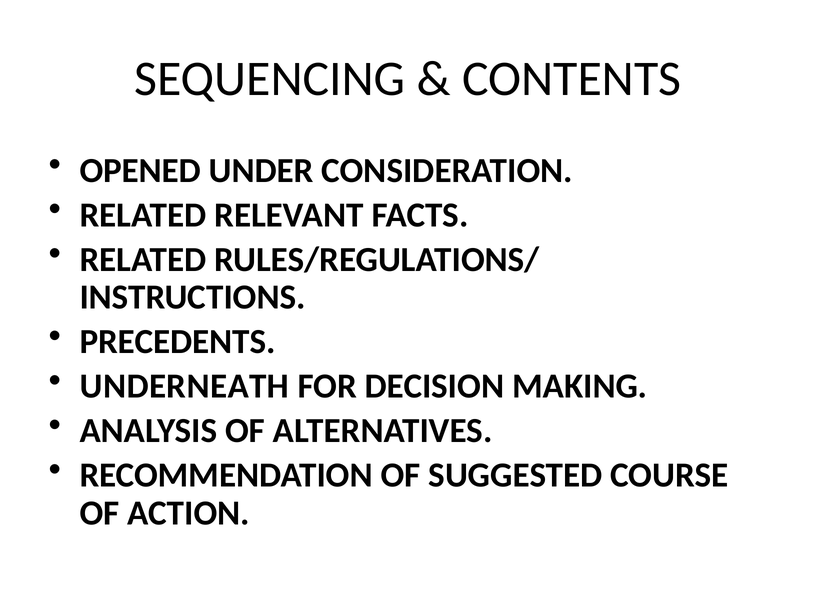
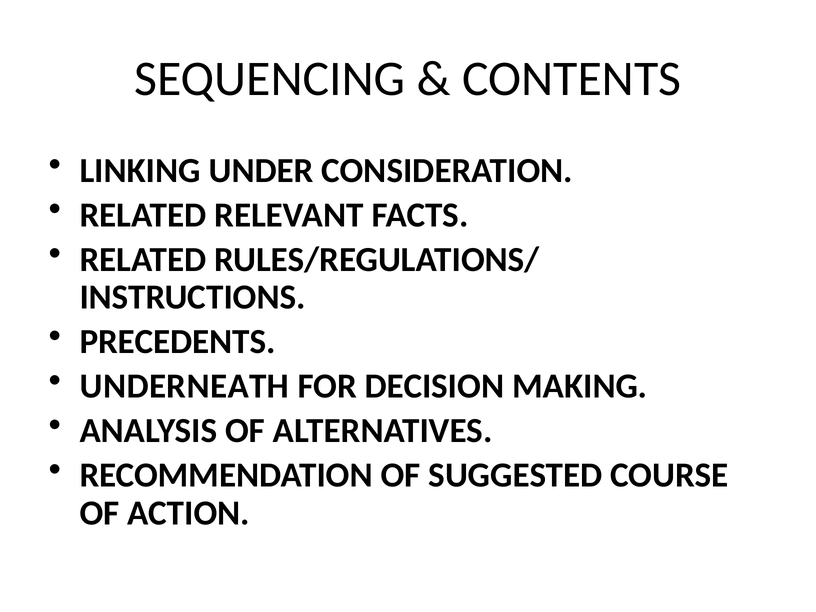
OPENED: OPENED -> LINKING
